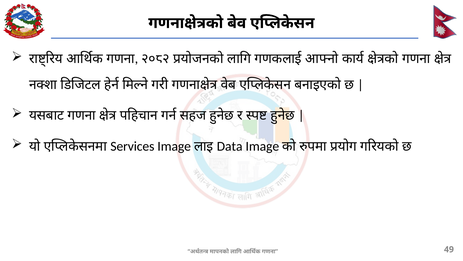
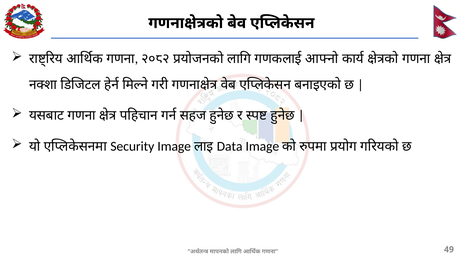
Services: Services -> Security
